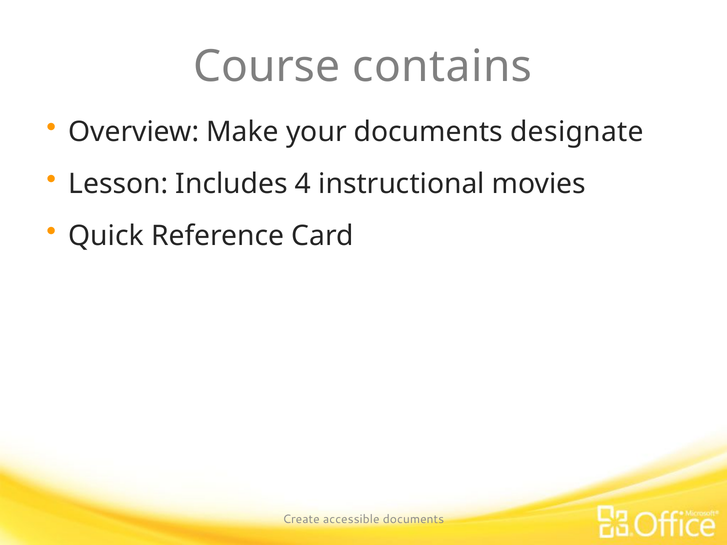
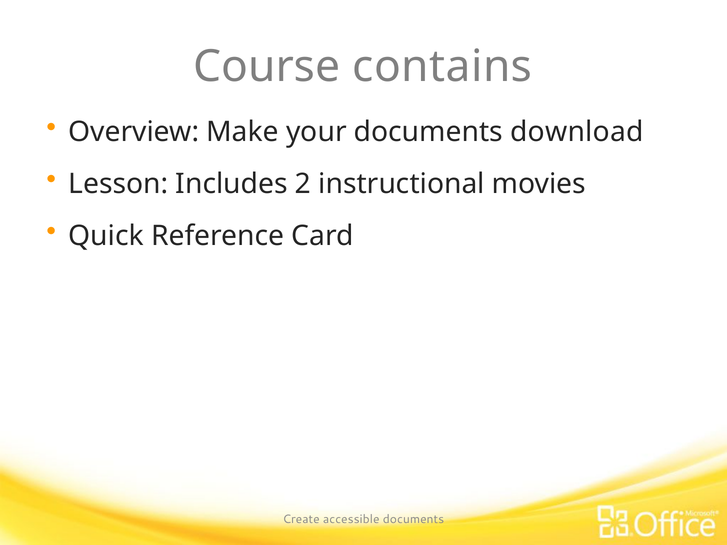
designate: designate -> download
4: 4 -> 2
